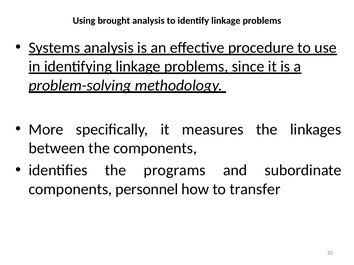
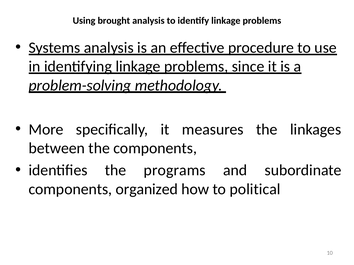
personnel: personnel -> organized
transfer: transfer -> political
